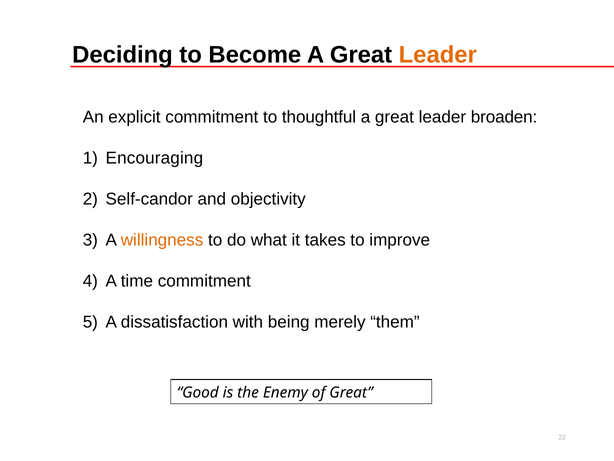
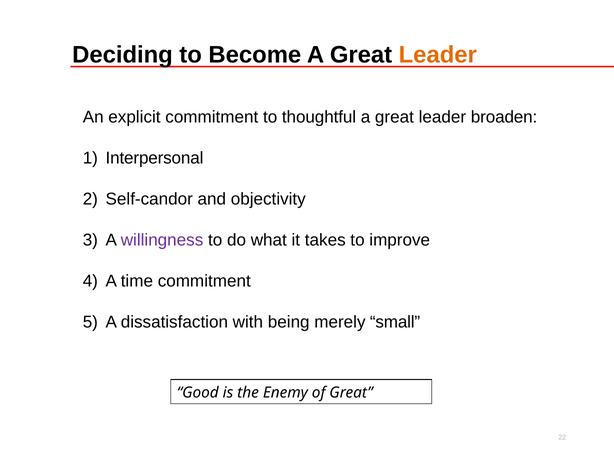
Encouraging: Encouraging -> Interpersonal
willingness colour: orange -> purple
them: them -> small
